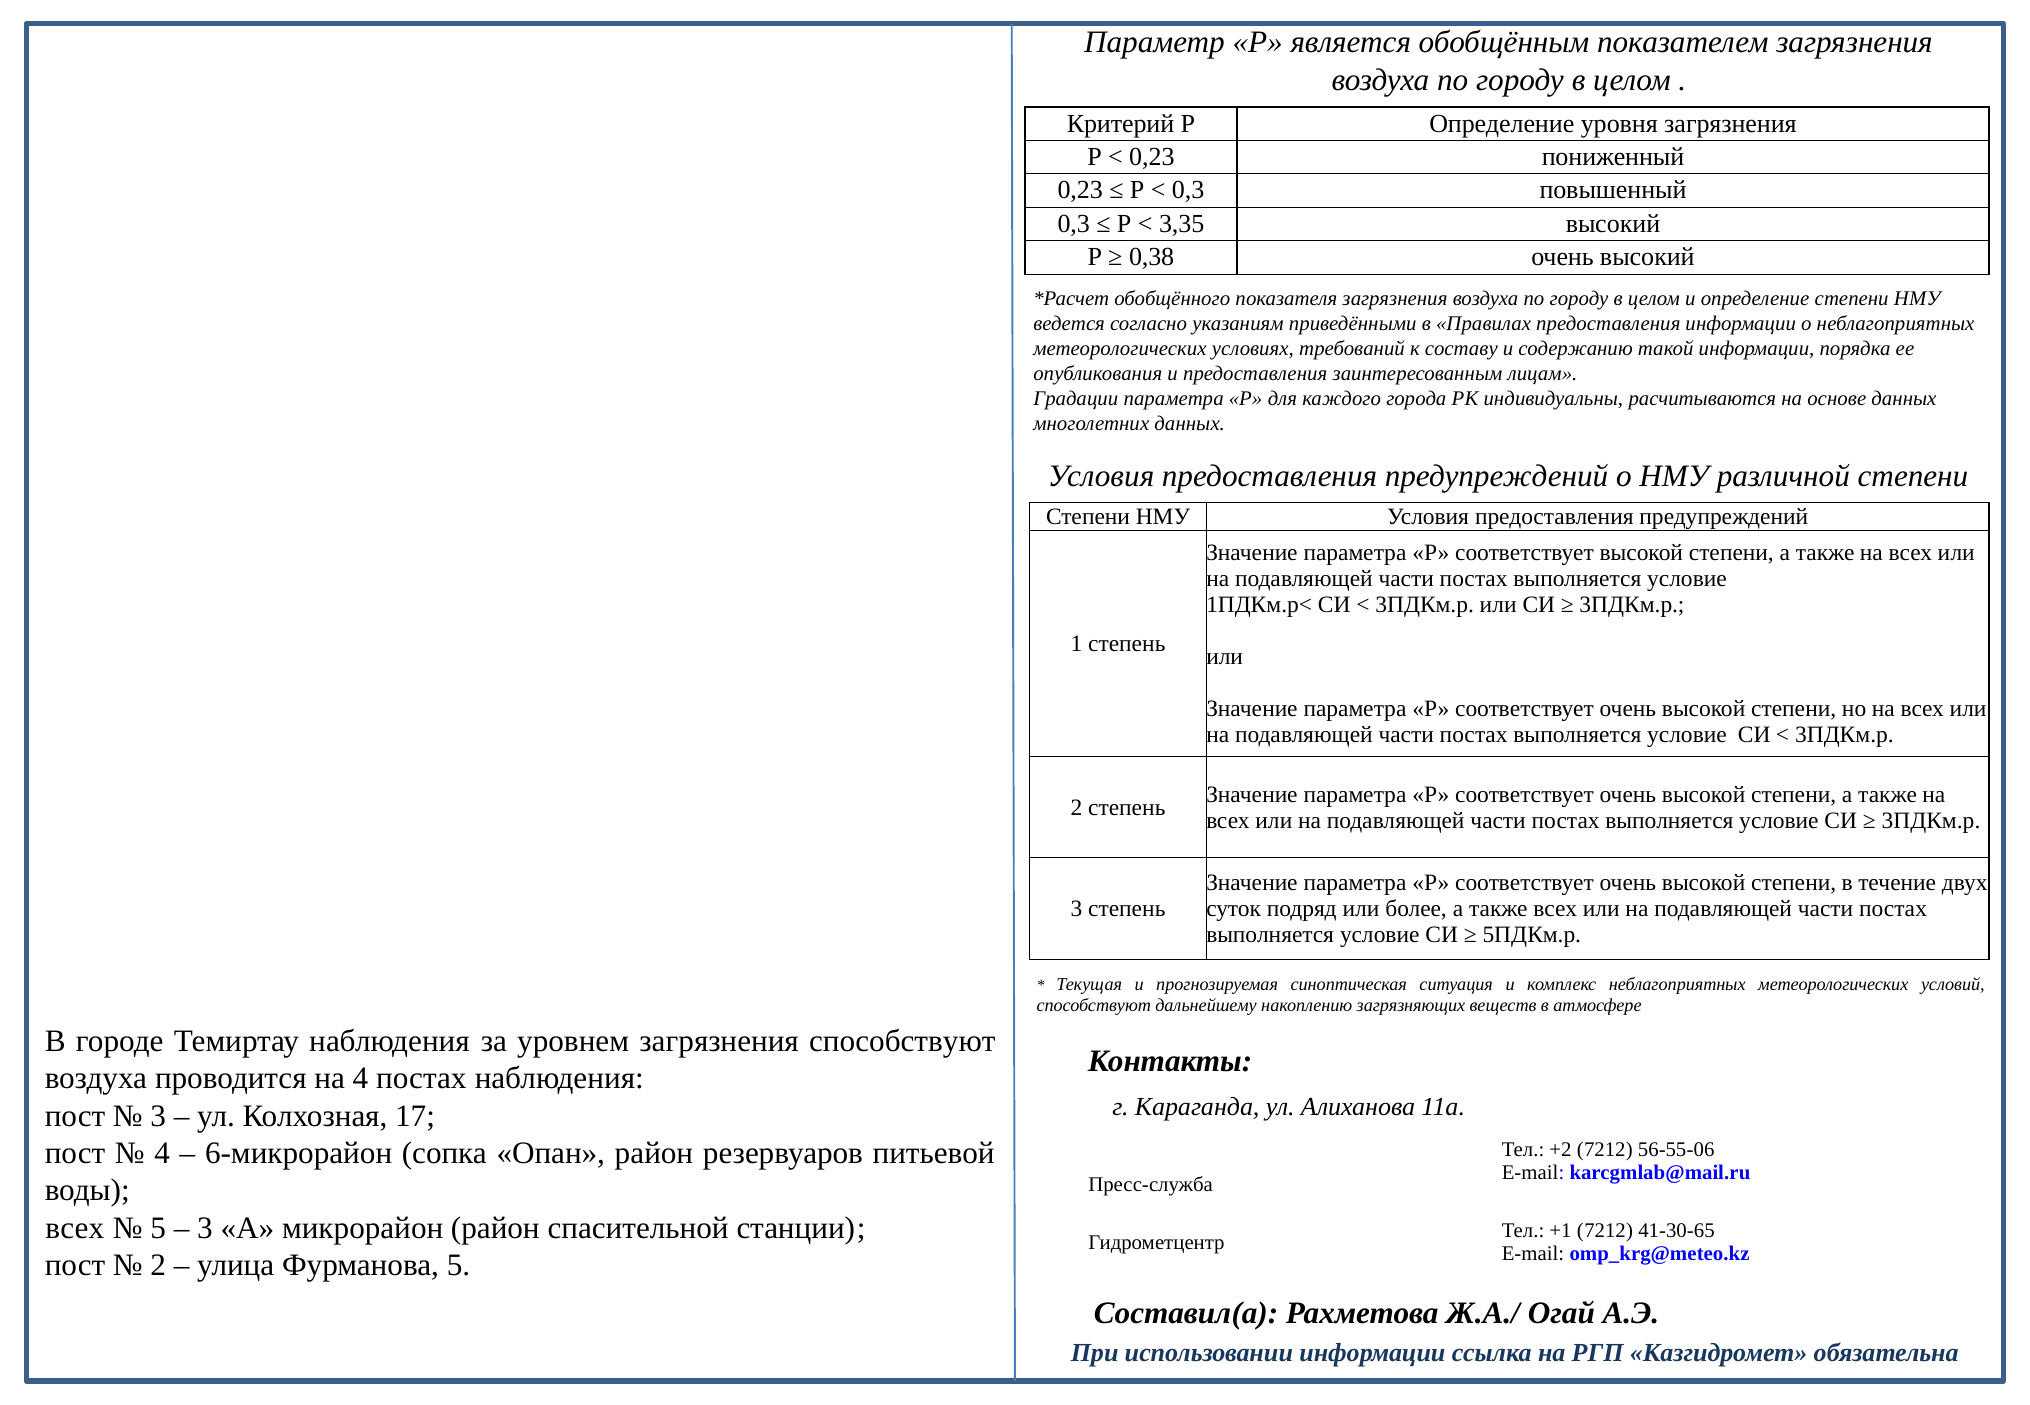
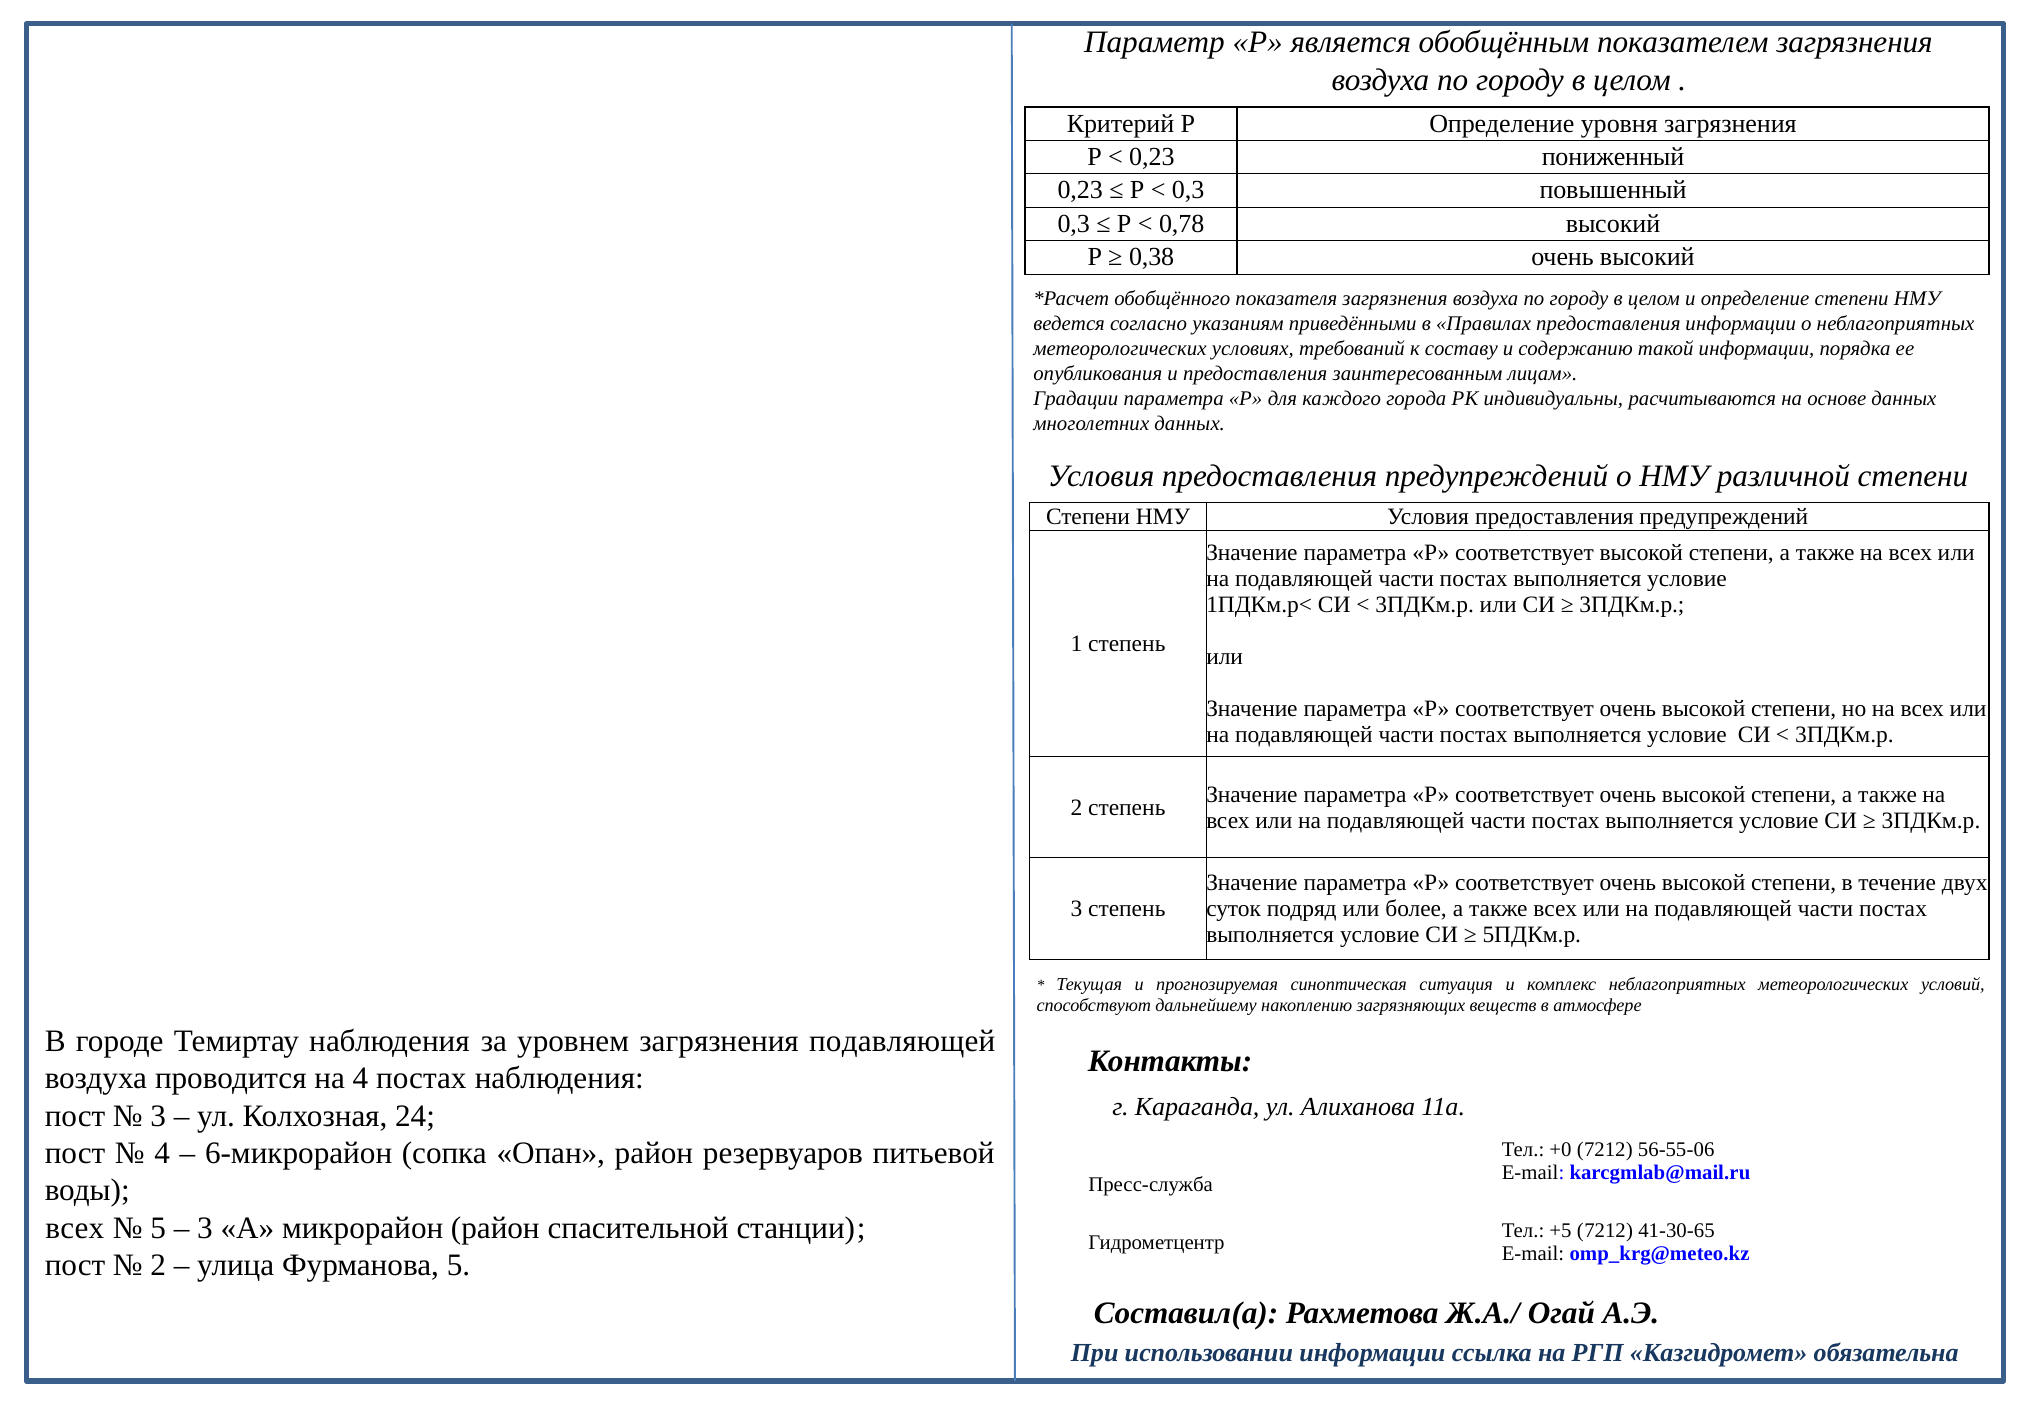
3,35: 3,35 -> 0,78
загрязнения способствуют: способствуют -> подавляющей
17: 17 -> 24
+2: +2 -> +0
+1: +1 -> +5
